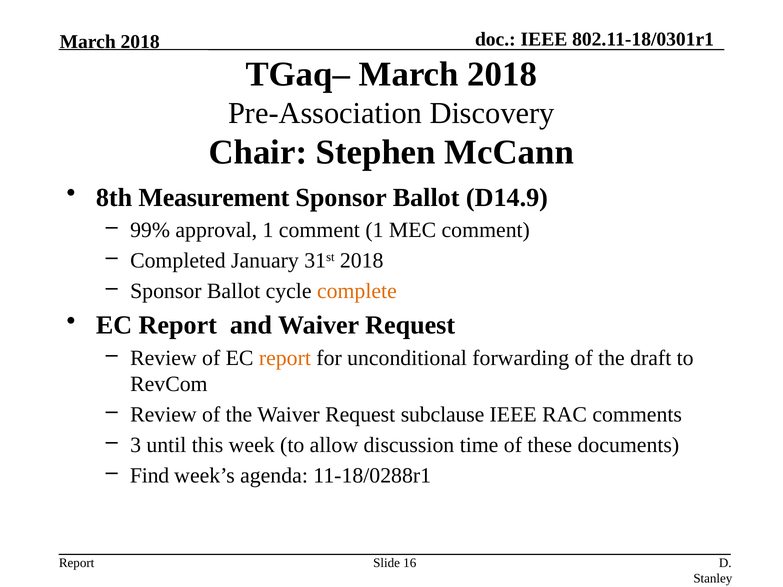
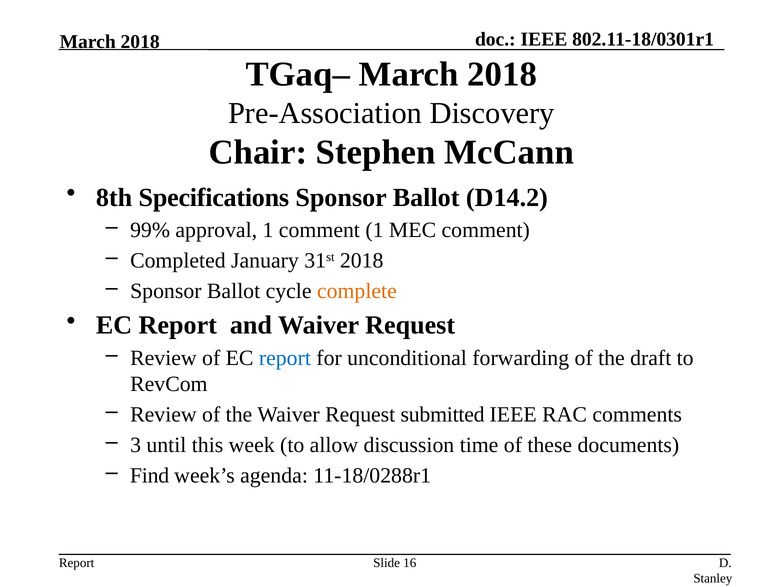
Measurement: Measurement -> Specifications
D14.9: D14.9 -> D14.2
report at (285, 358) colour: orange -> blue
subclause: subclause -> submitted
